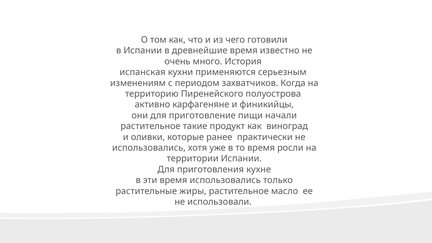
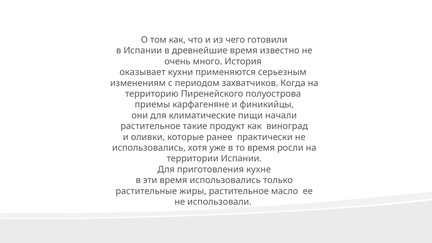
испанская: испанская -> оказывает
активно: активно -> приемы
приготовление: приготовление -> климатические
